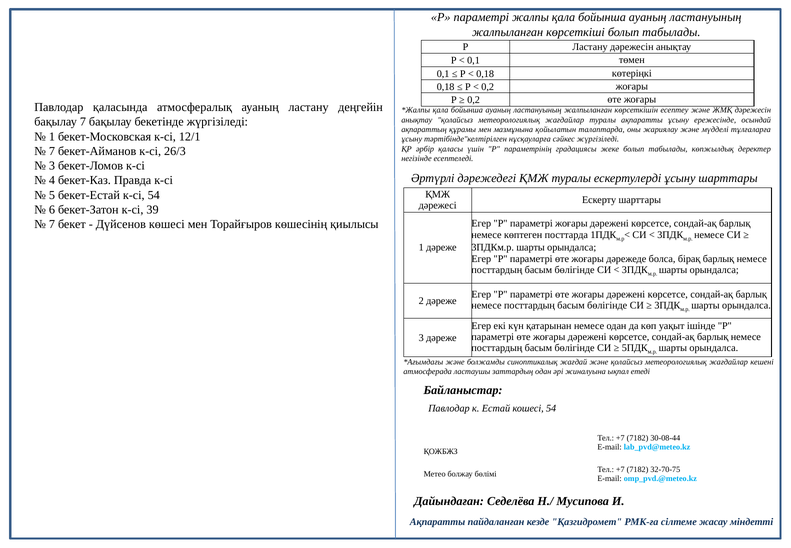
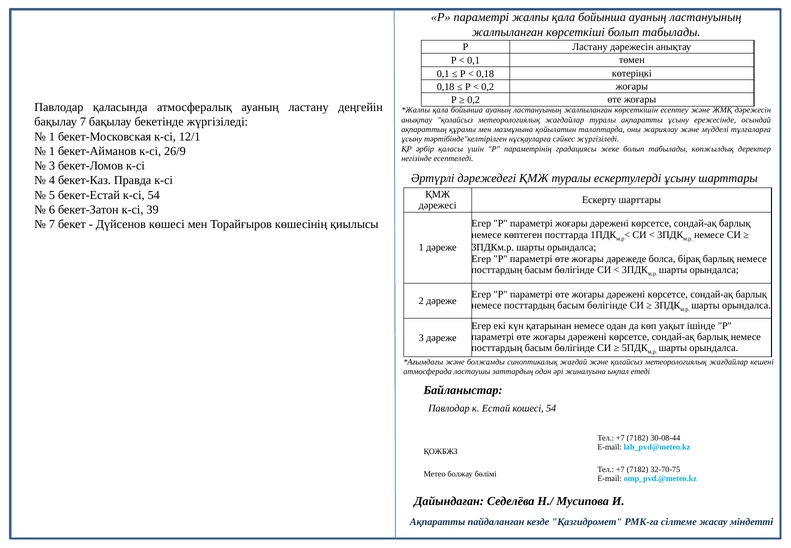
7 at (52, 151): 7 -> 1
26/3: 26/3 -> 26/9
